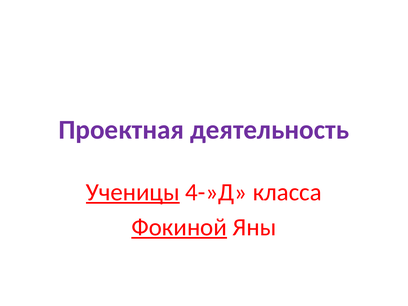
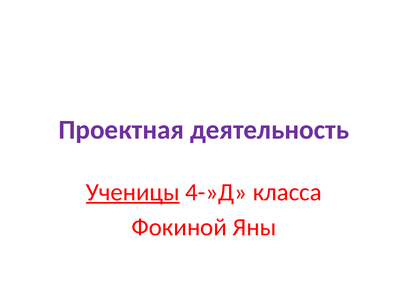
Фокиной underline: present -> none
